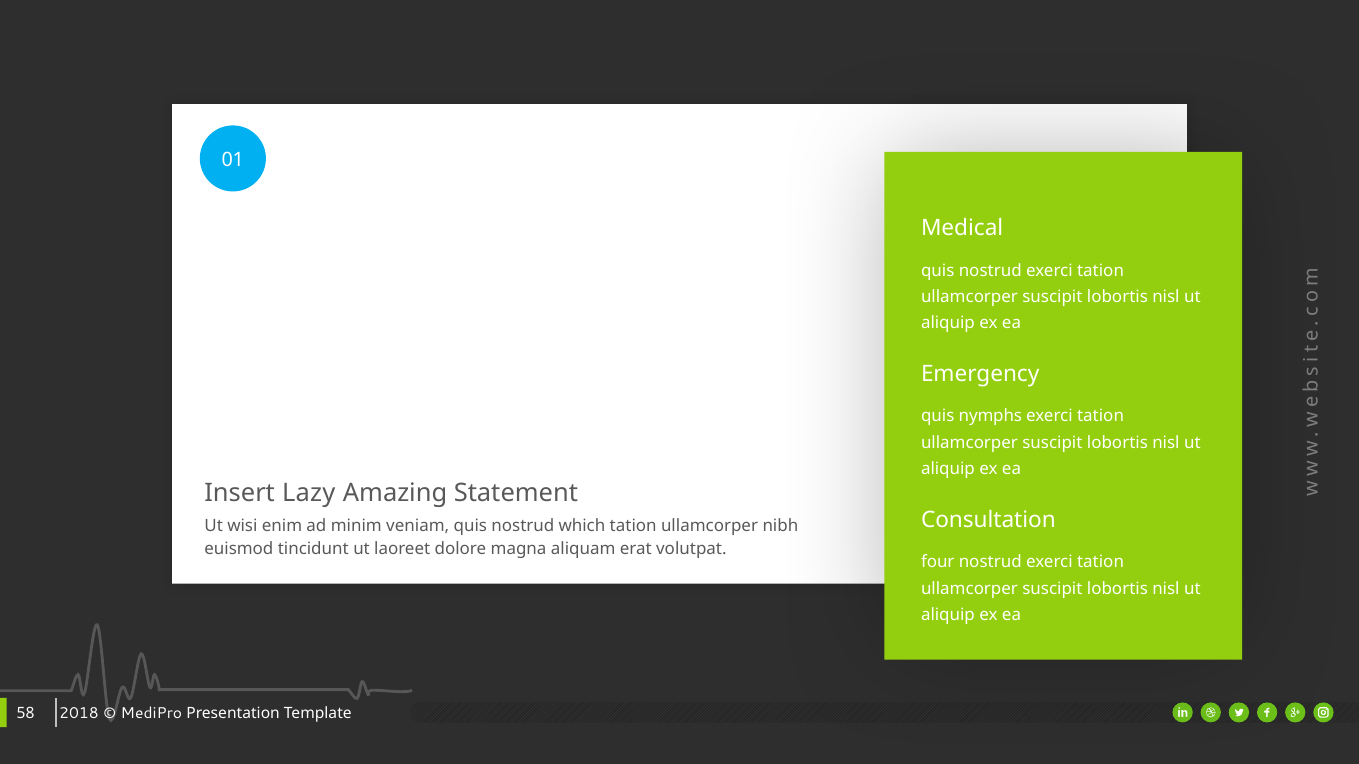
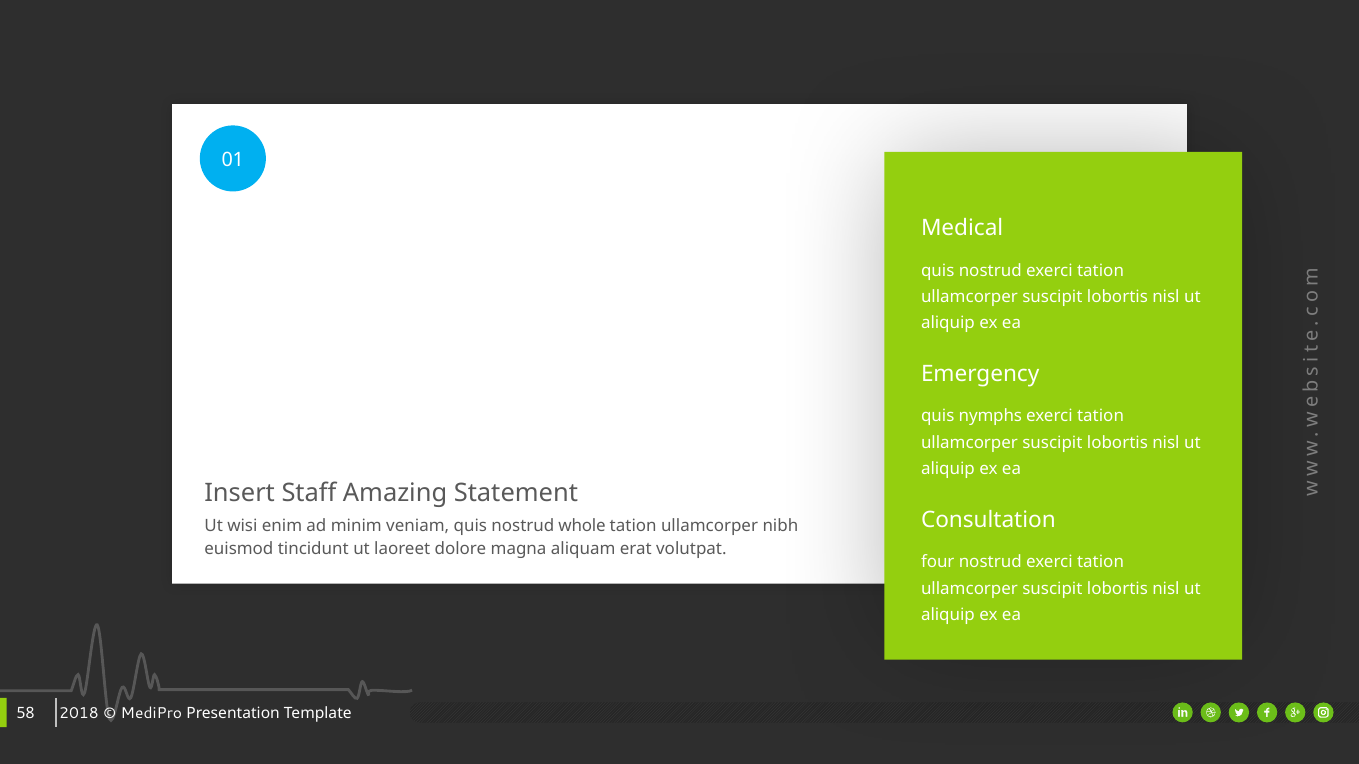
Lazy: Lazy -> Staff
which: which -> whole
